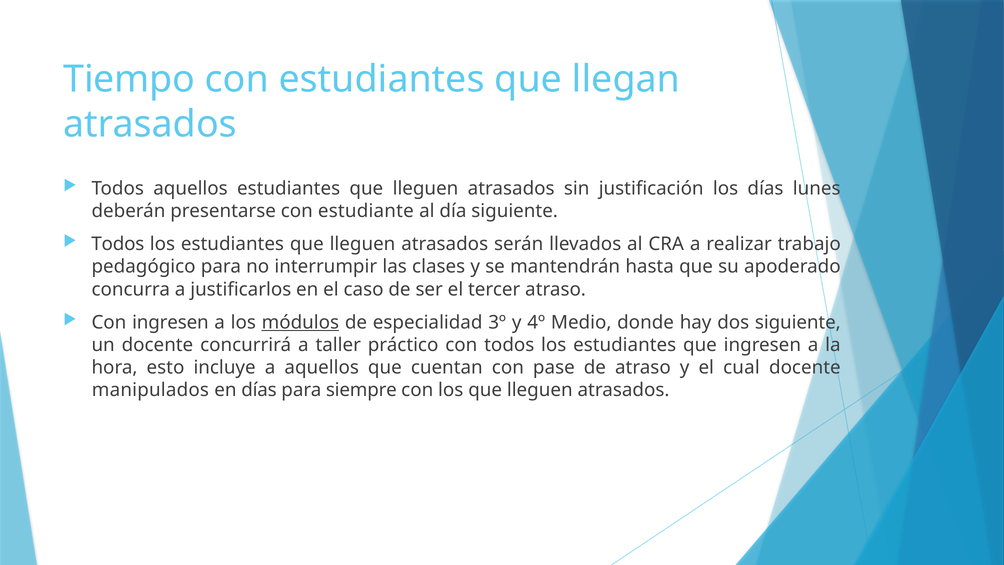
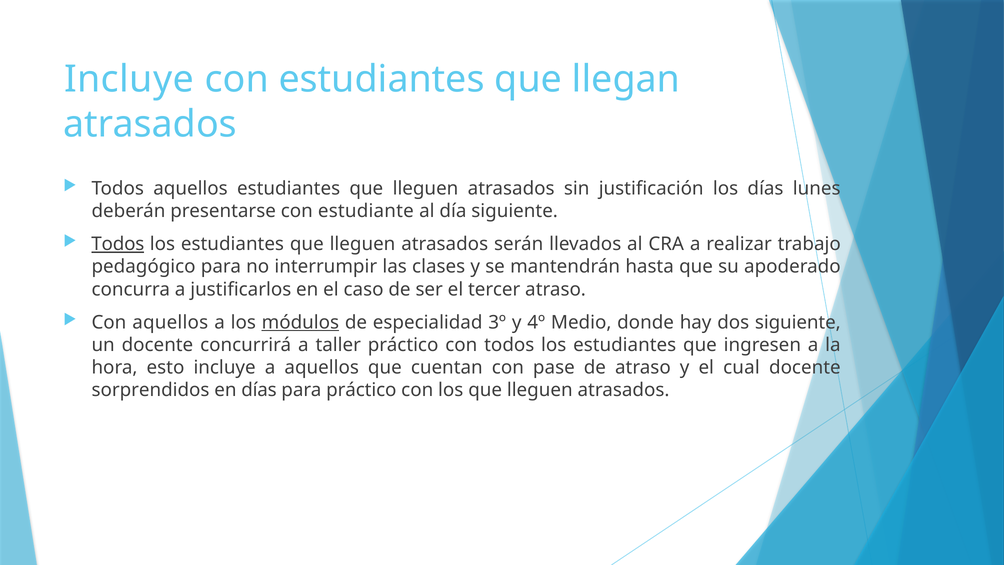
Tiempo at (129, 79): Tiempo -> Incluye
Todos at (118, 244) underline: none -> present
Con ingresen: ingresen -> aquellos
manipulados: manipulados -> sorprendidos
para siempre: siempre -> práctico
